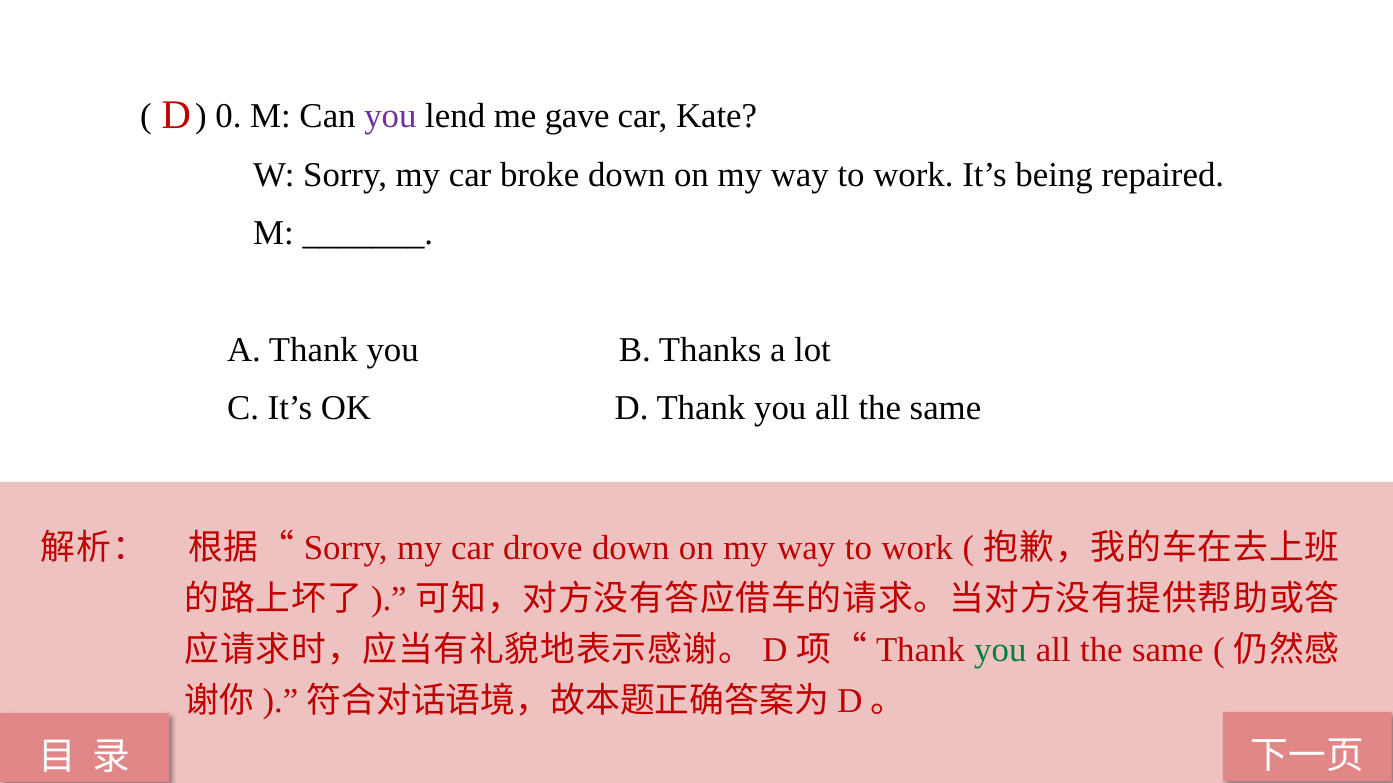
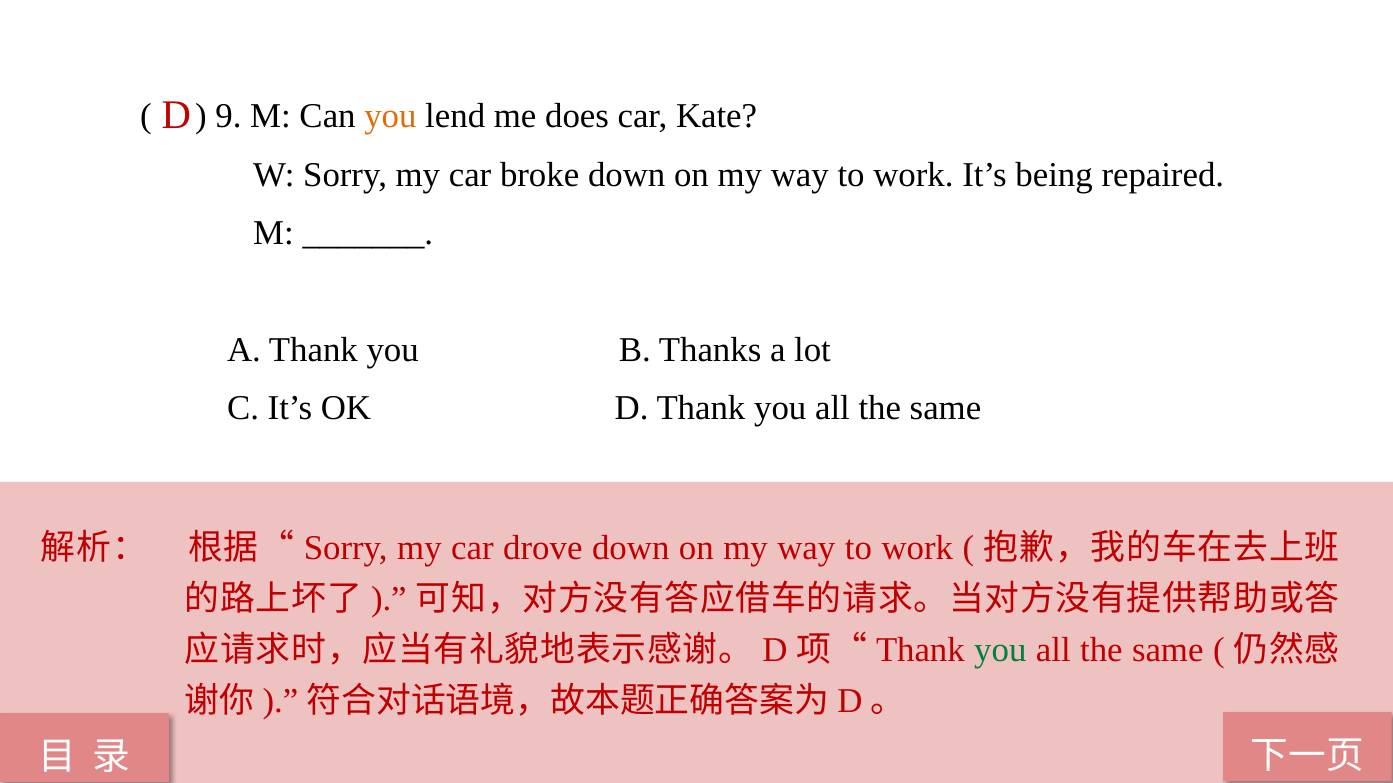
0: 0 -> 9
you at (390, 116) colour: purple -> orange
gave: gave -> does
